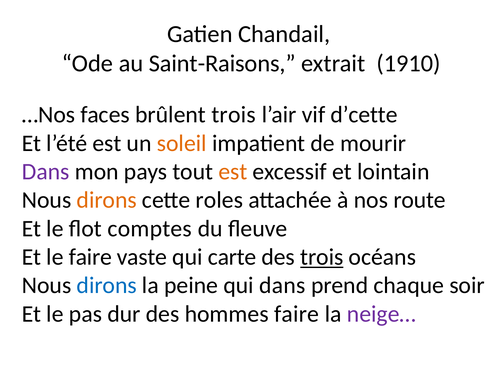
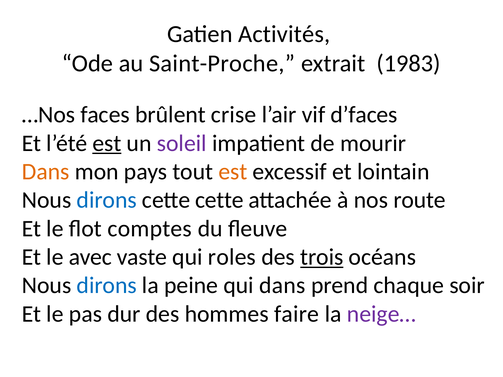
Chandail: Chandail -> Activités
Saint-Raisons: Saint-Raisons -> Saint-Proche
1910: 1910 -> 1983
brûlent trois: trois -> crise
d’cette: d’cette -> d’faces
est at (107, 143) underline: none -> present
soleil colour: orange -> purple
Dans at (46, 172) colour: purple -> orange
dirons at (107, 200) colour: orange -> blue
cette roles: roles -> cette
le faire: faire -> avec
carte: carte -> roles
